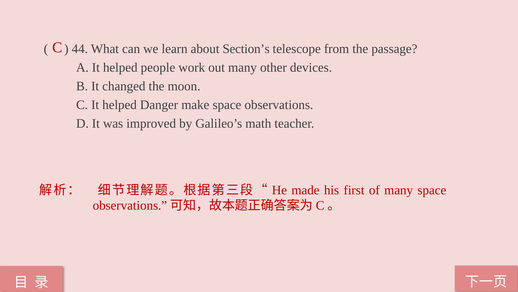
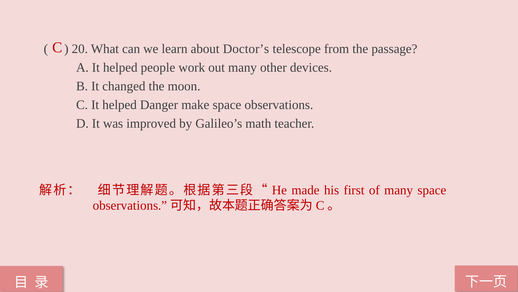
44: 44 -> 20
Section’s: Section’s -> Doctor’s
